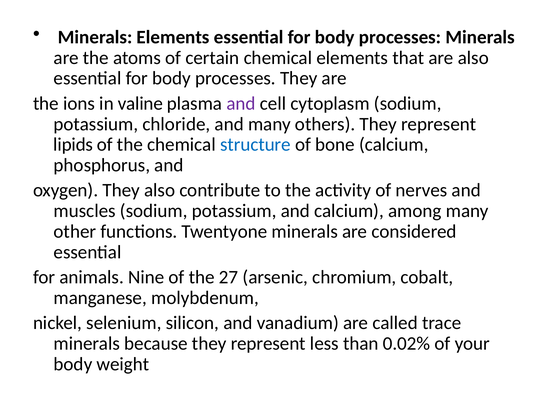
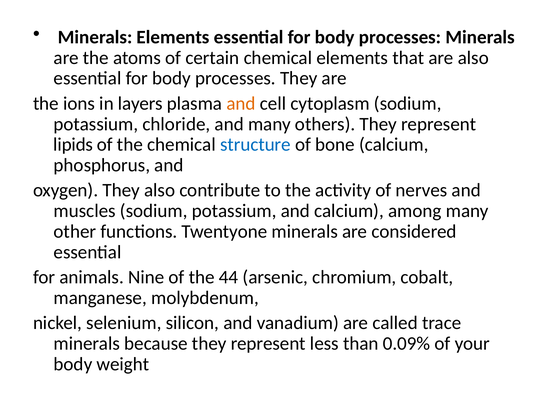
valine: valine -> layers
and at (241, 103) colour: purple -> orange
27: 27 -> 44
0.02%: 0.02% -> 0.09%
